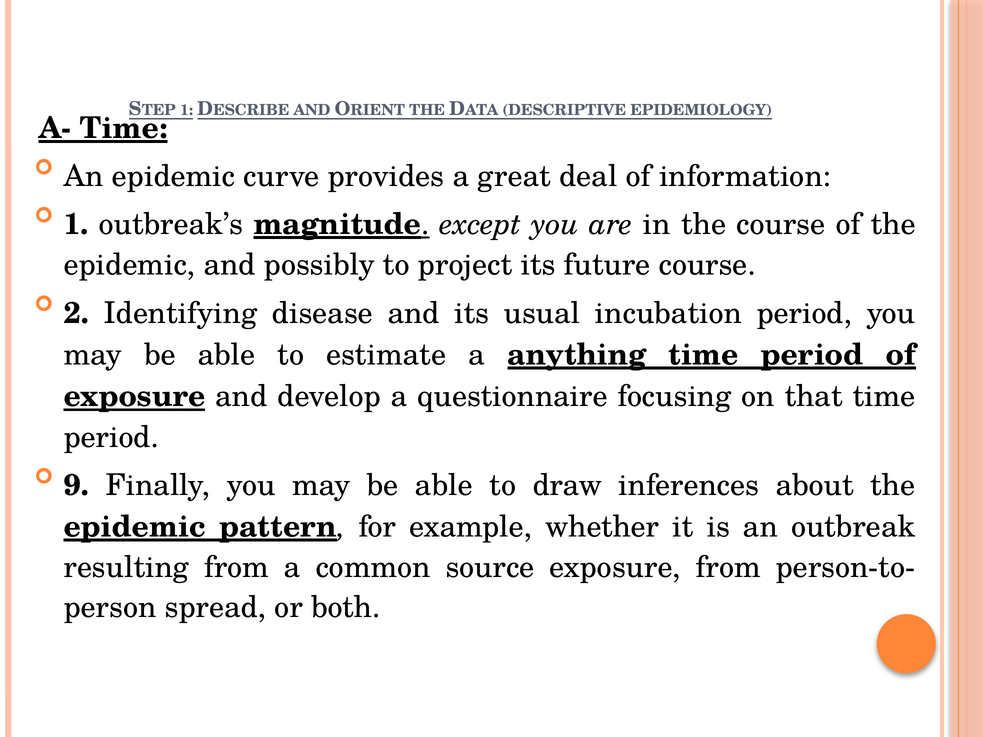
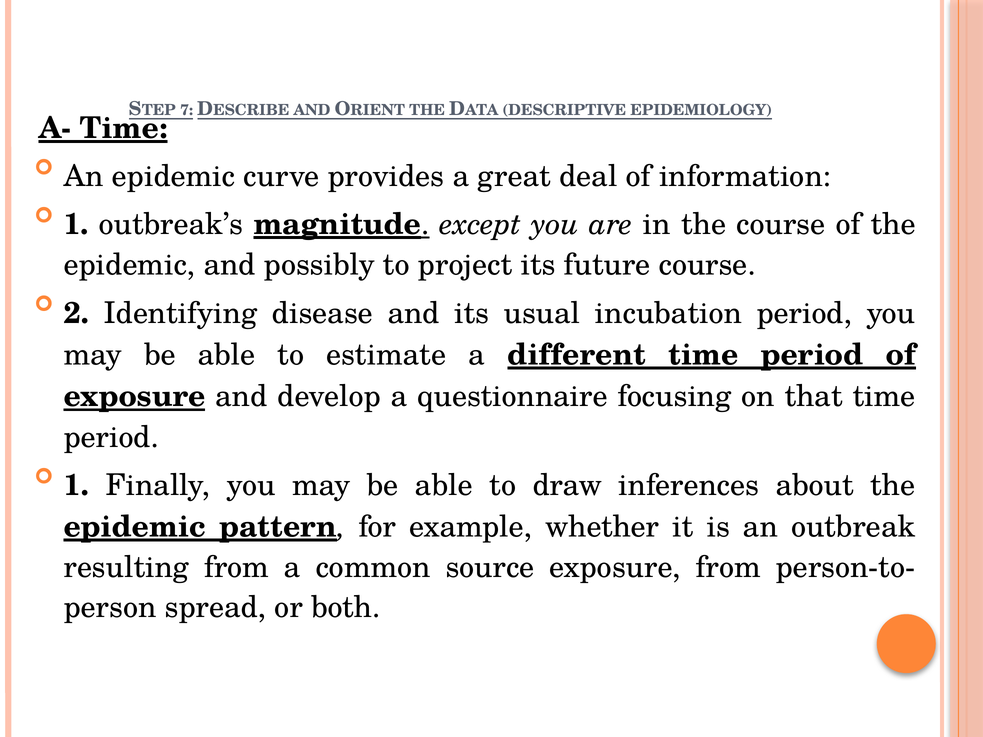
STEP 1: 1 -> 7
anything: anything -> different
9 at (77, 485): 9 -> 1
